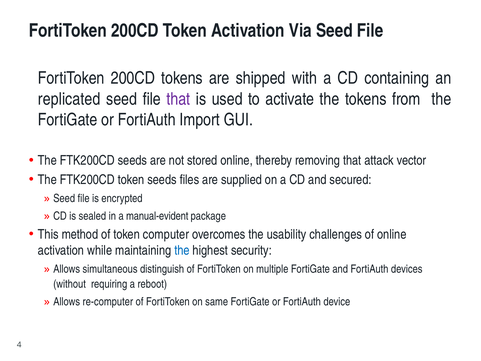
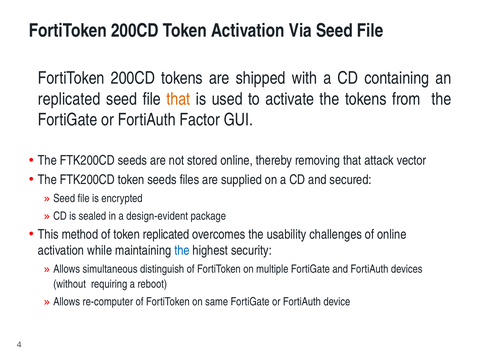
that at (178, 99) colour: purple -> orange
Import: Import -> Factor
manual-evident: manual-evident -> design-evident
token computer: computer -> replicated
